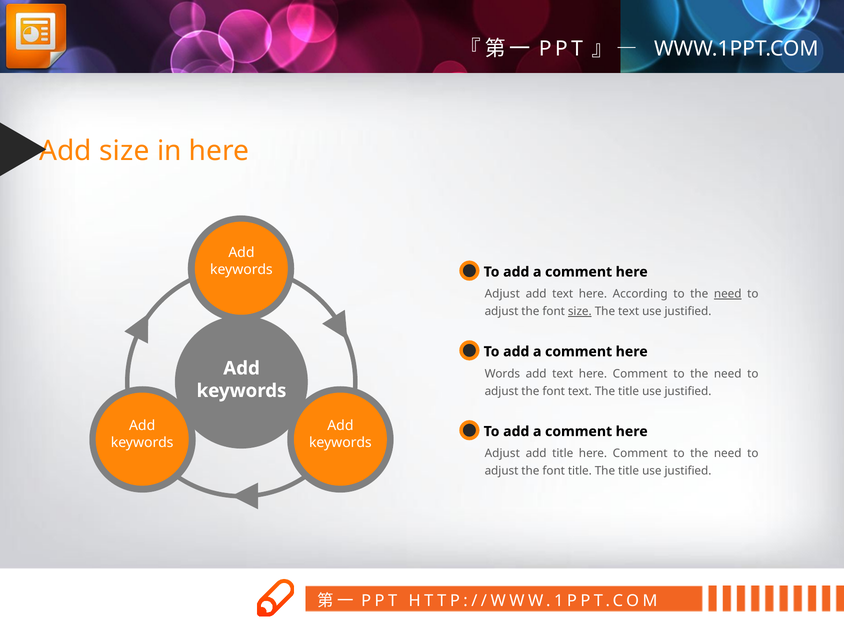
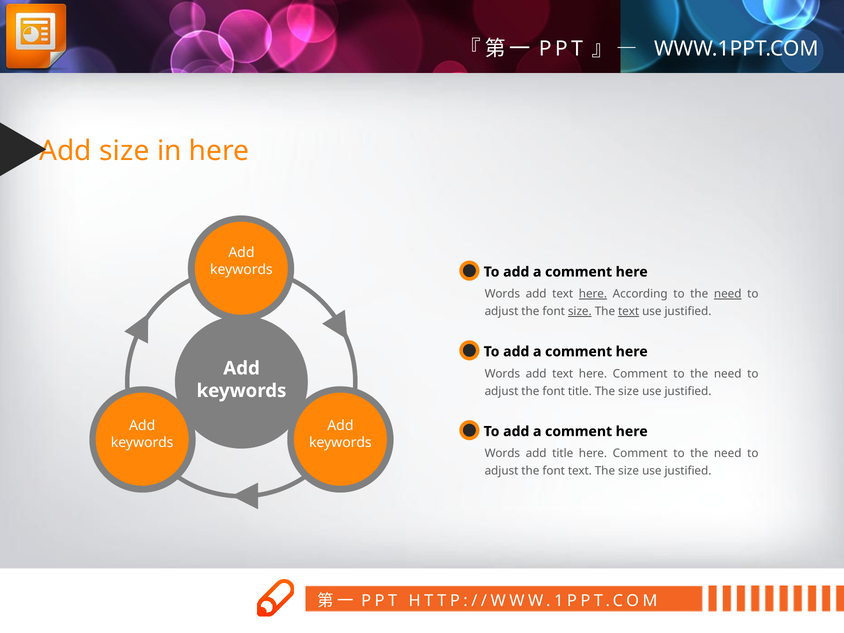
Adjust at (502, 294): Adjust -> Words
here at (593, 294) underline: none -> present
text at (629, 312) underline: none -> present
font text: text -> title
title at (629, 391): title -> size
Adjust at (502, 453): Adjust -> Words
font title: title -> text
title at (629, 471): title -> size
